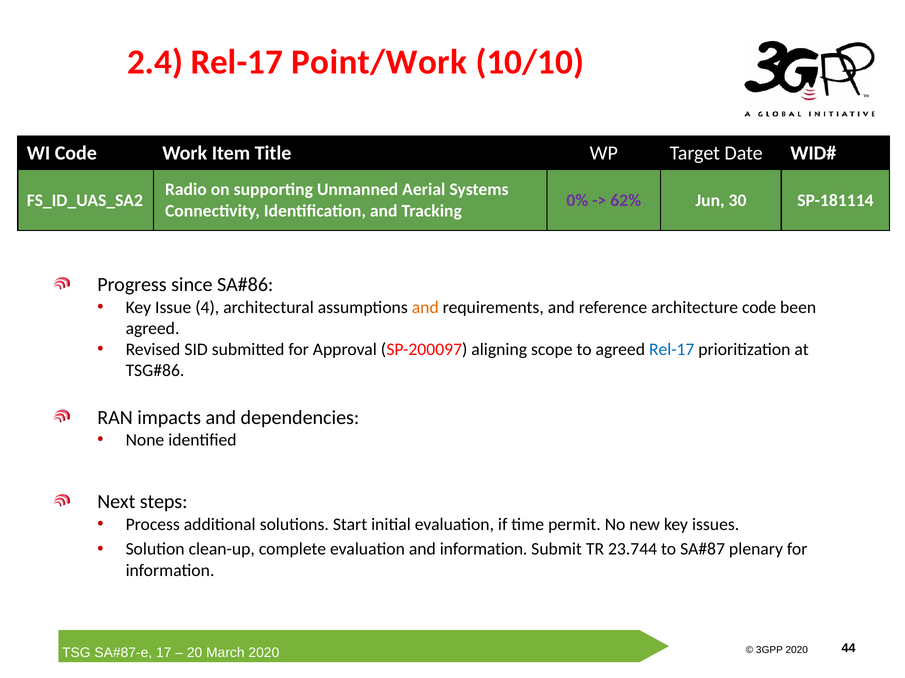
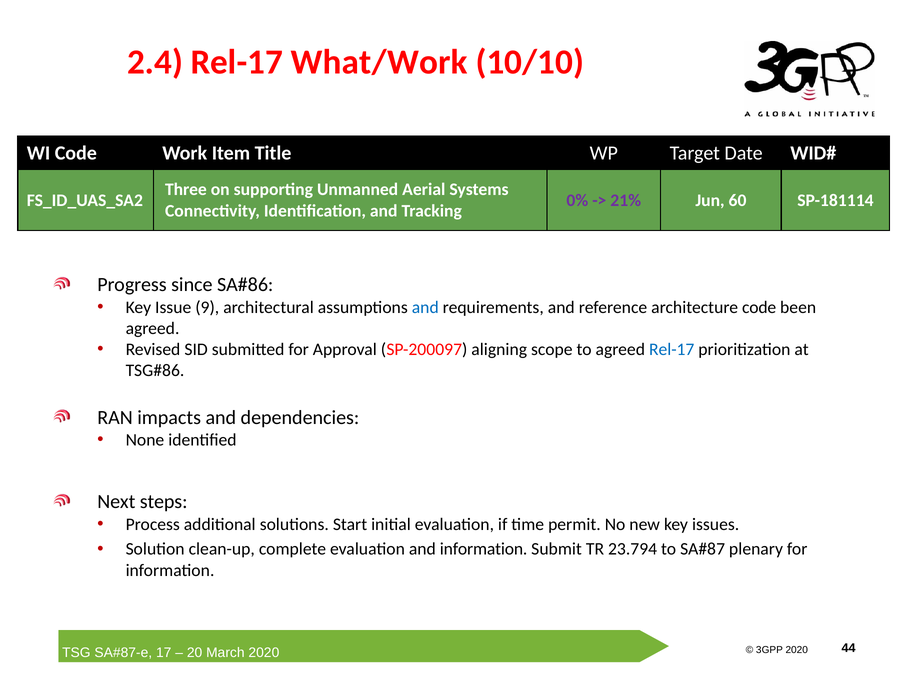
Point/Work: Point/Work -> What/Work
Radio: Radio -> Three
62%: 62% -> 21%
30: 30 -> 60
4: 4 -> 9
and at (425, 308) colour: orange -> blue
23.744: 23.744 -> 23.794
